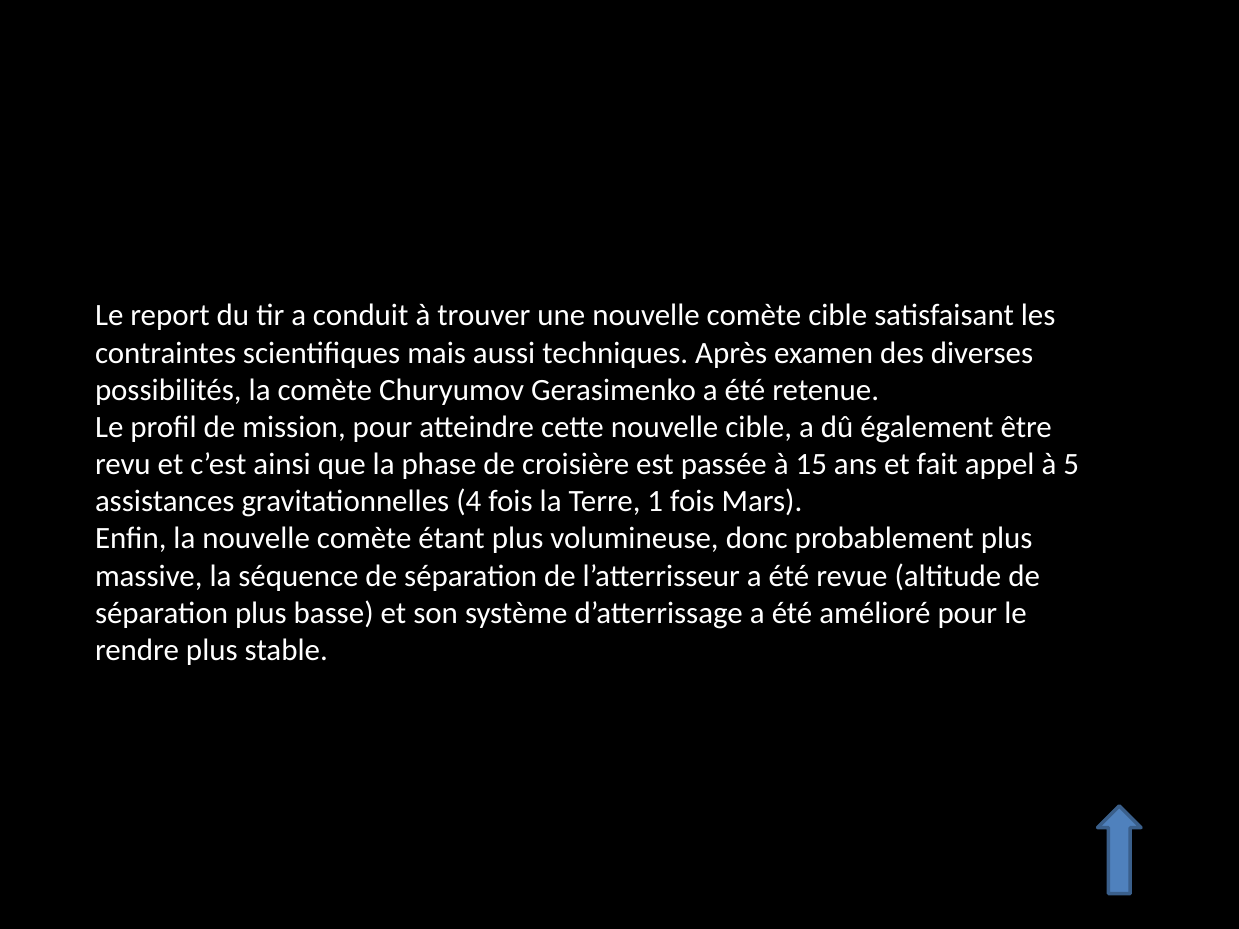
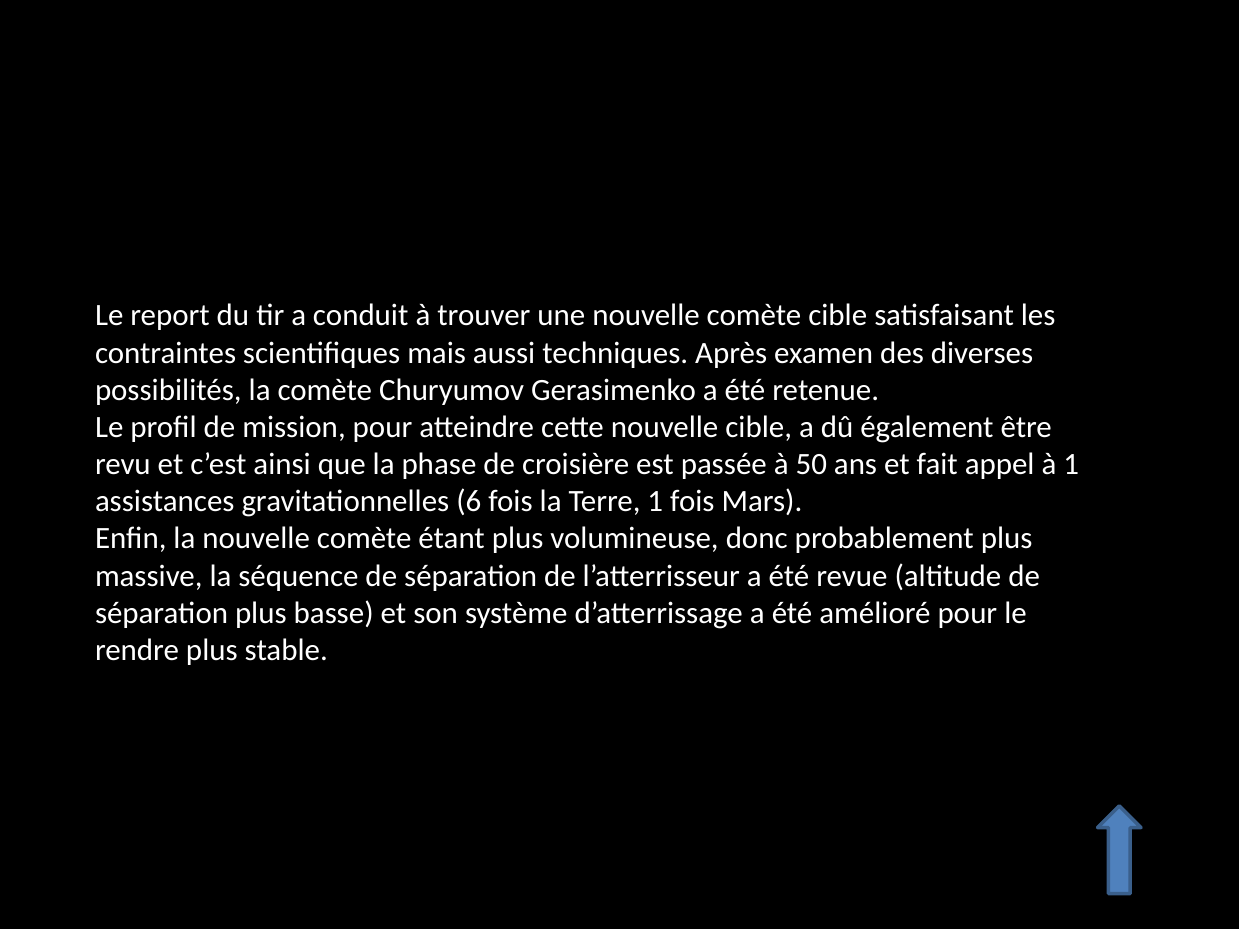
15: 15 -> 50
à 5: 5 -> 1
4: 4 -> 6
